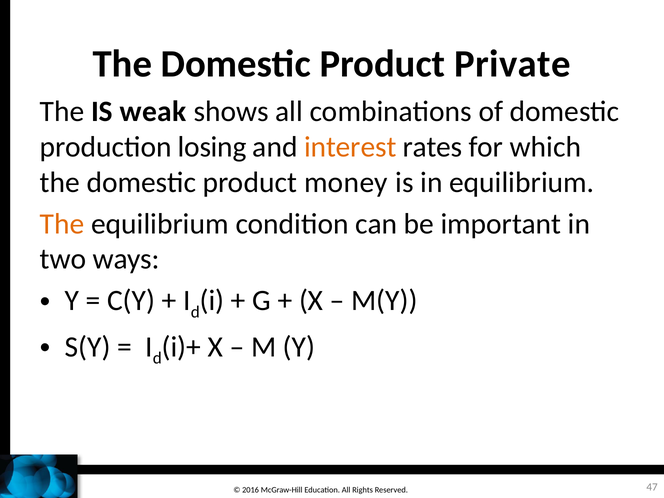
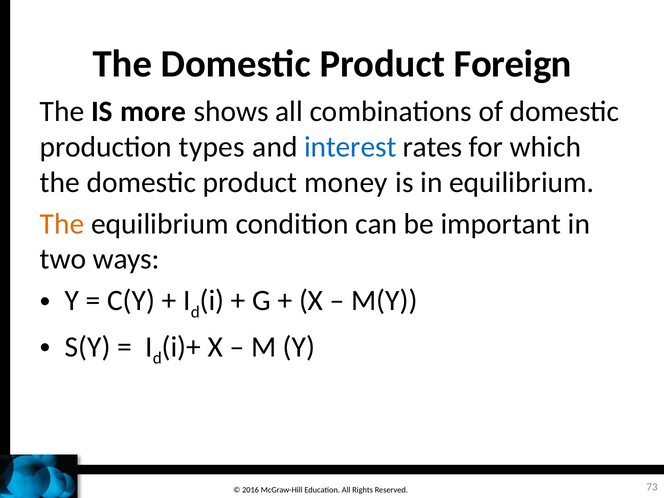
Private: Private -> Foreign
weak: weak -> more
losing: losing -> types
interest colour: orange -> blue
47: 47 -> 73
